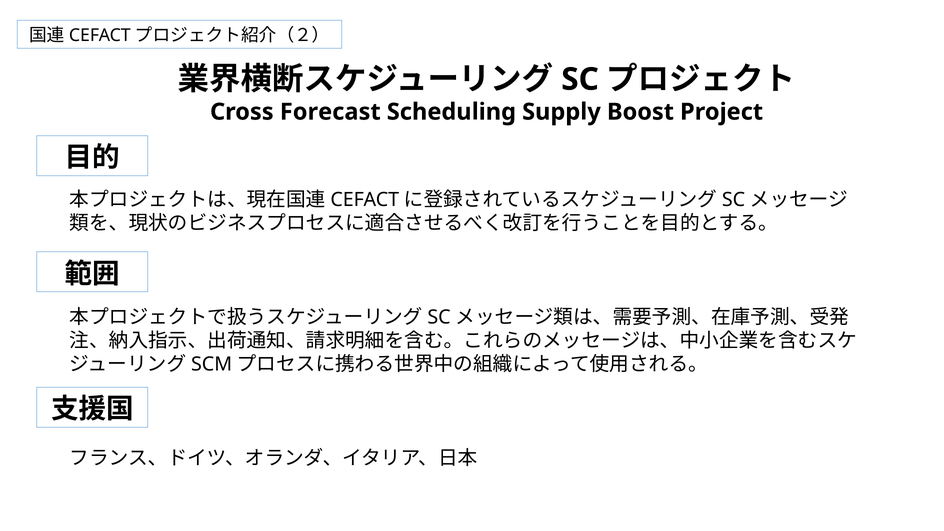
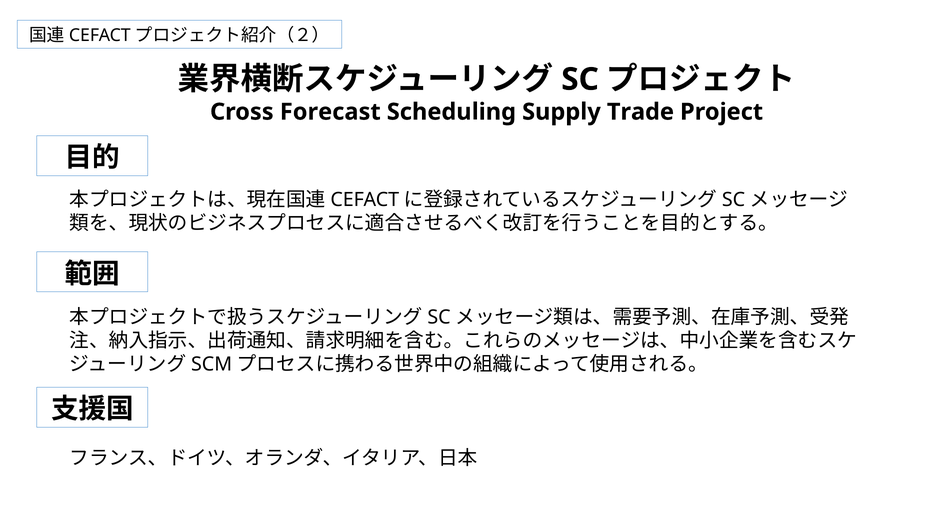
Boost: Boost -> Trade
